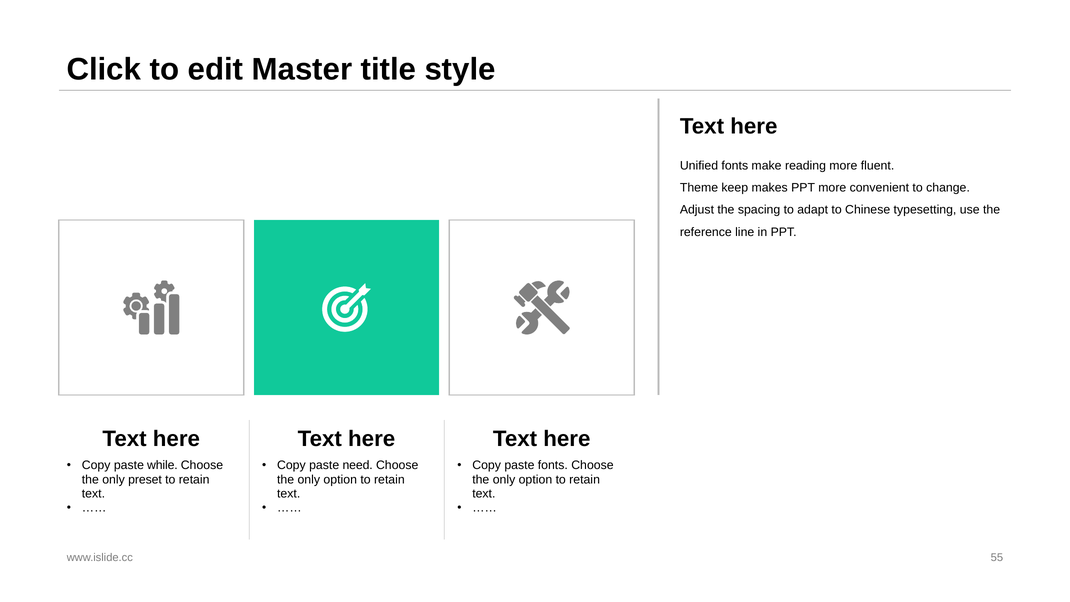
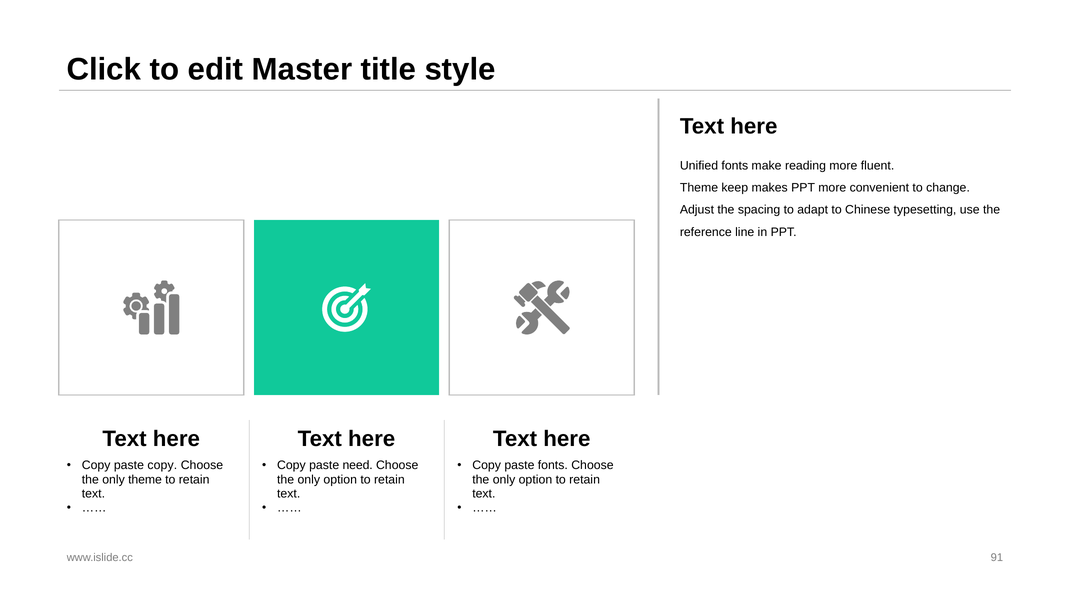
paste while: while -> copy
only preset: preset -> theme
55: 55 -> 91
